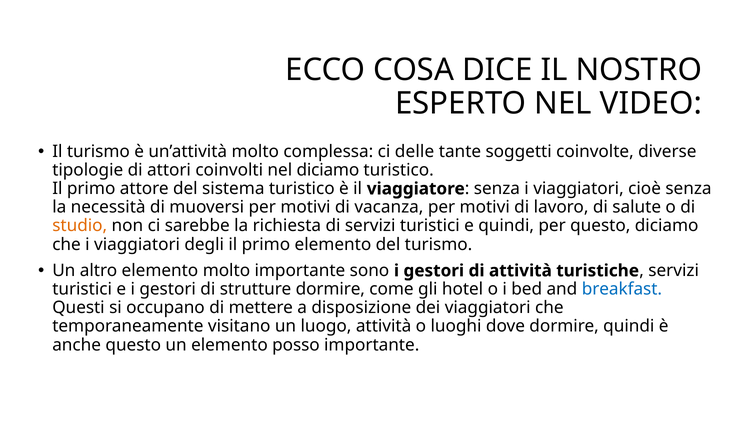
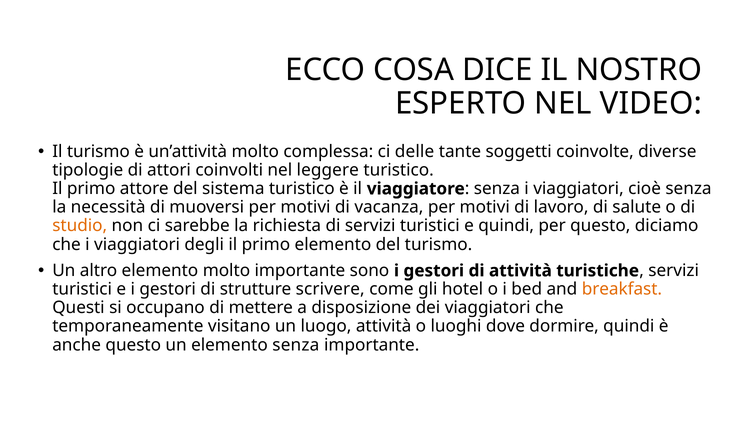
nel diciamo: diciamo -> leggere
strutture dormire: dormire -> scrivere
breakfast colour: blue -> orange
elemento posso: posso -> senza
